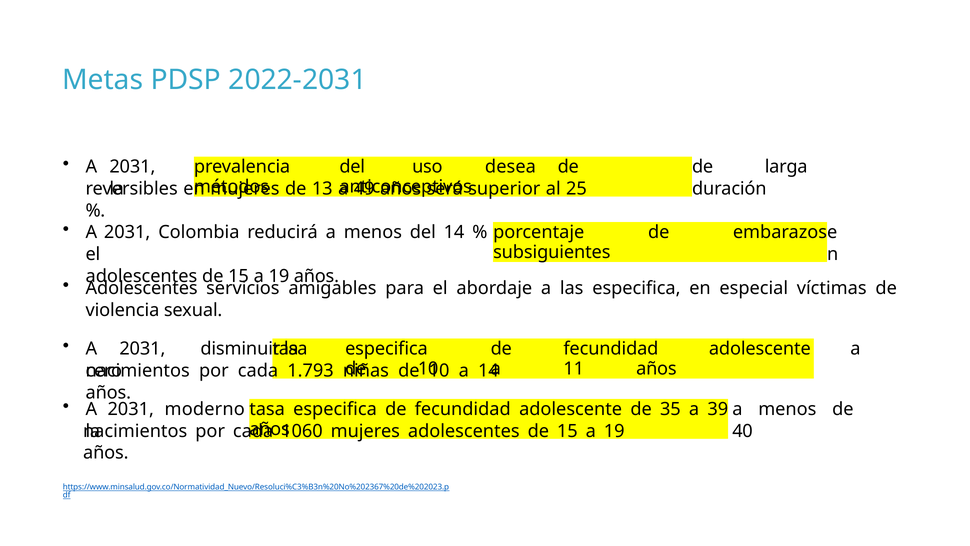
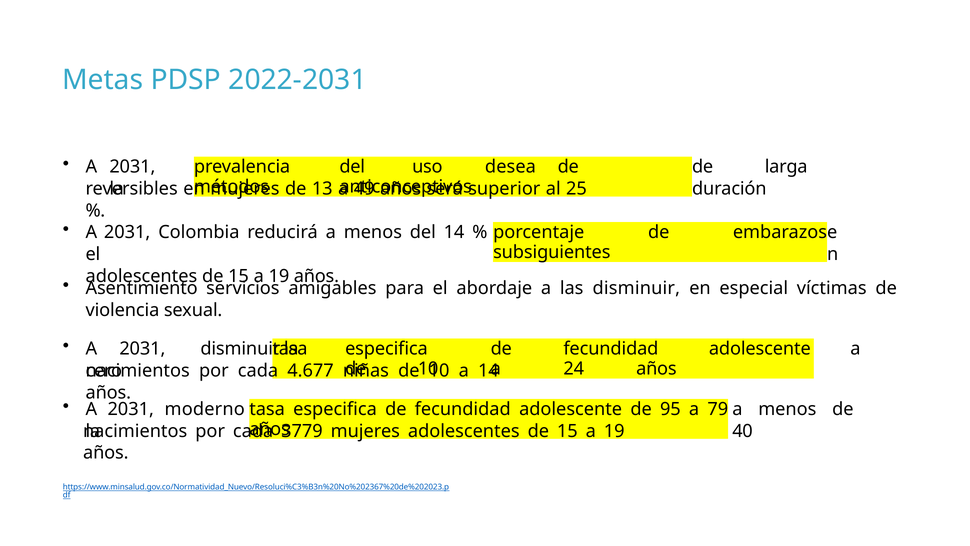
Adolescentes at (142, 288): Adolescentes -> Asentimiento
las especifica: especifica -> disminuir
11: 11 -> 24
1.793: 1.793 -> 4.677
35: 35 -> 95
39: 39 -> 79
1060: 1060 -> 3779
